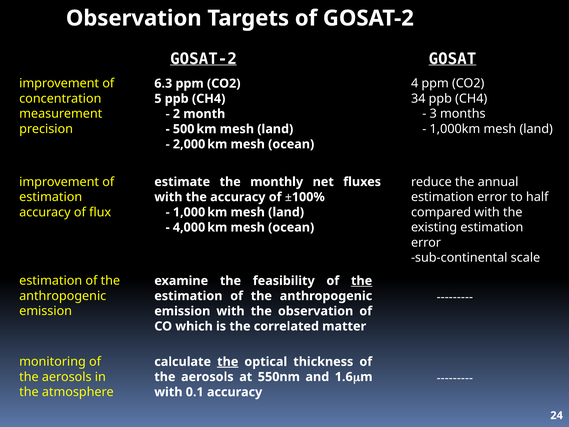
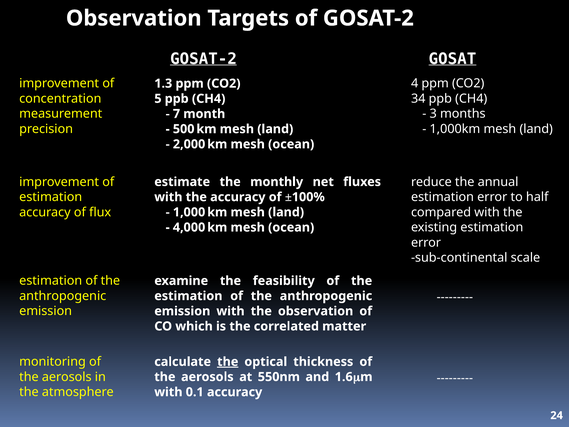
6.3: 6.3 -> 1.3
2: 2 -> 7
the at (362, 281) underline: present -> none
